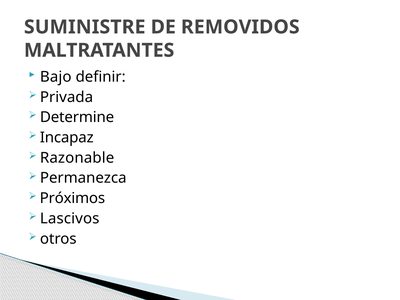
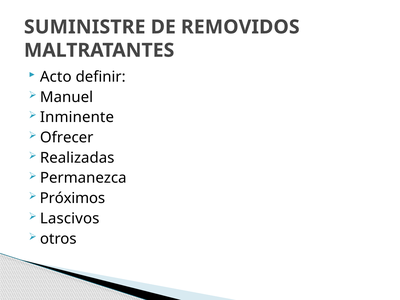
Bajo: Bajo -> Acto
Privada: Privada -> Manuel
Determine: Determine -> Inminente
Incapaz: Incapaz -> Ofrecer
Razonable: Razonable -> Realizadas
